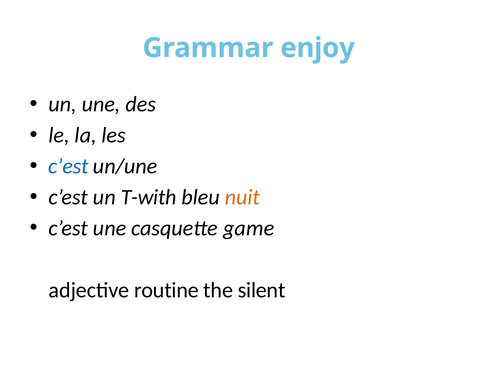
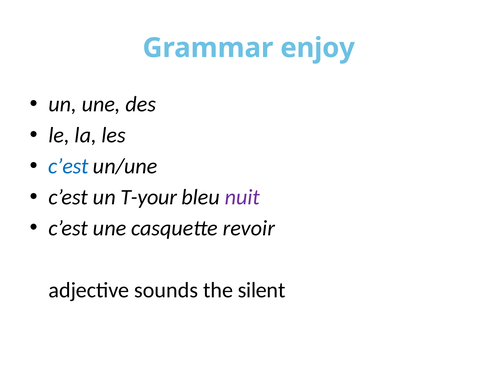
T-with: T-with -> T-your
nuit colour: orange -> purple
game: game -> revoir
routine: routine -> sounds
